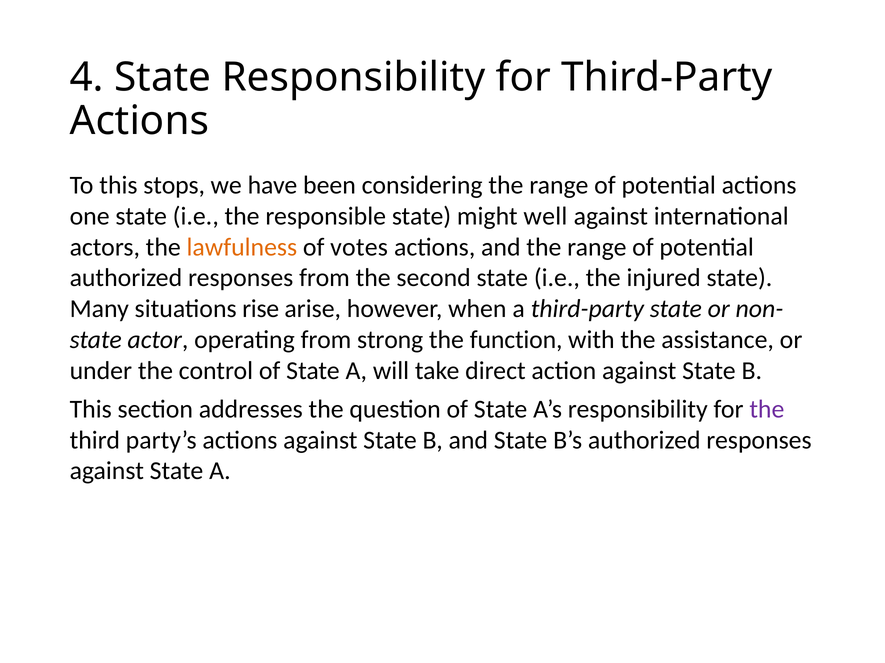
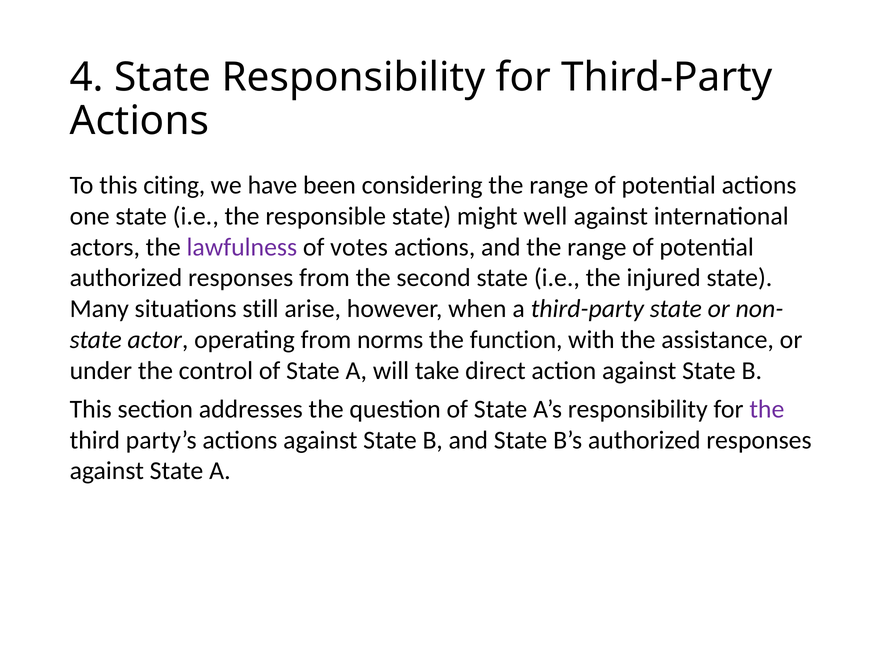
stops: stops -> citing
lawfulness colour: orange -> purple
rise: rise -> still
strong: strong -> norms
